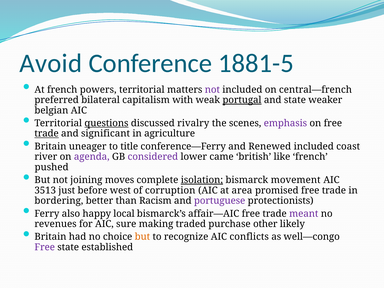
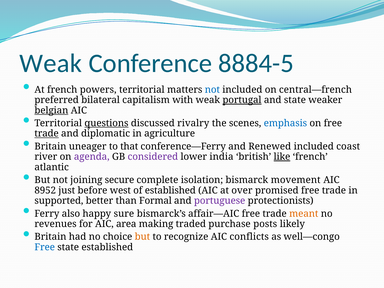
Avoid at (51, 63): Avoid -> Weak
1881-5: 1881-5 -> 8884-5
not at (212, 90) colour: purple -> blue
belgian underline: none -> present
emphasis colour: purple -> blue
significant: significant -> diplomatic
title: title -> that
came: came -> india
like underline: none -> present
pushed: pushed -> atlantic
moves: moves -> secure
isolation underline: present -> none
3513: 3513 -> 8952
of corruption: corruption -> established
area: area -> over
bordering: bordering -> supported
Racism: Racism -> Formal
local: local -> sure
meant colour: purple -> orange
sure: sure -> area
other: other -> posts
Free at (45, 247) colour: purple -> blue
